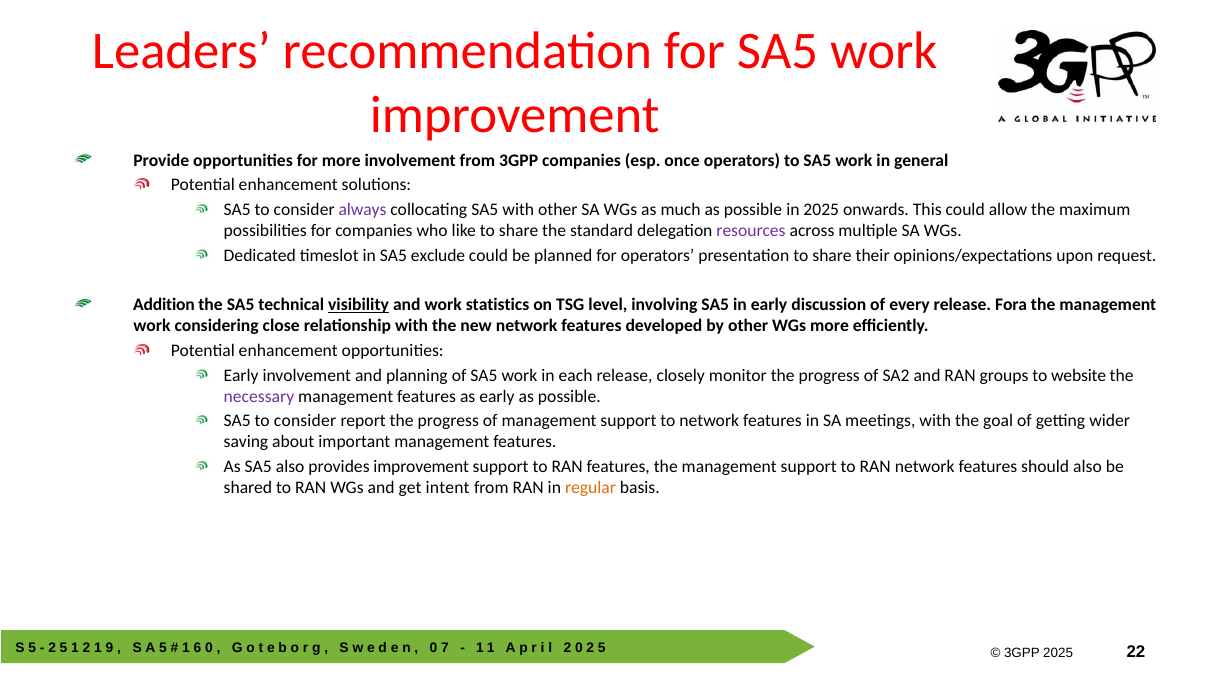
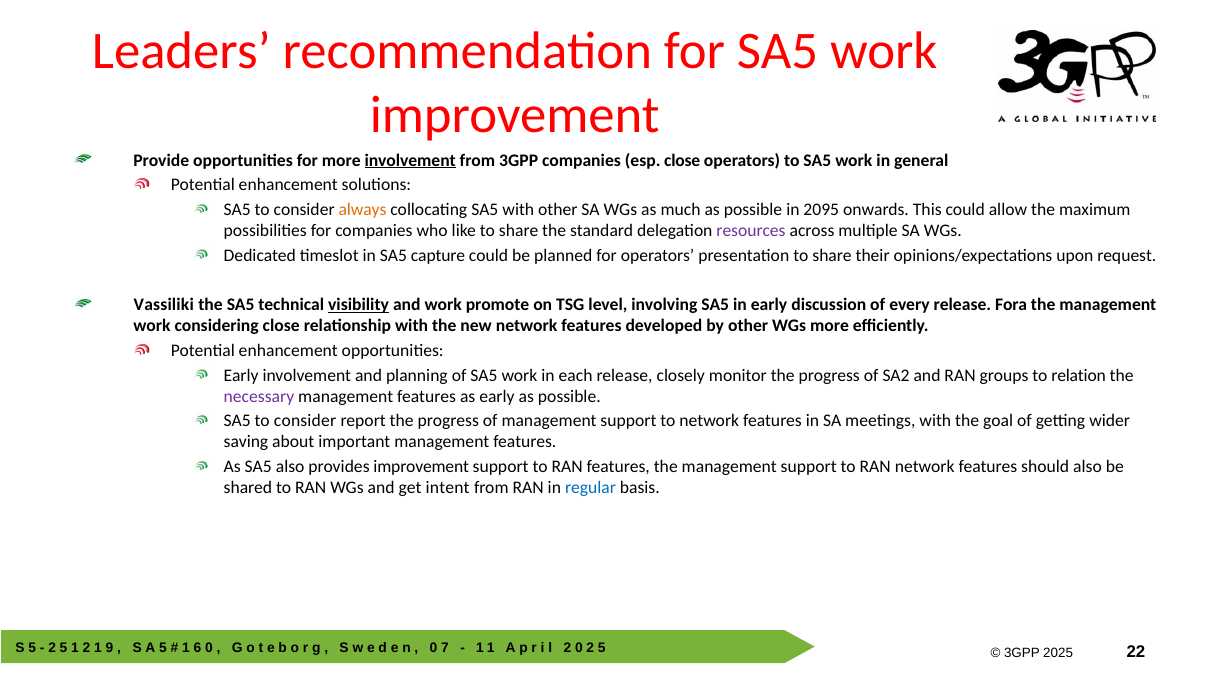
involvement at (410, 160) underline: none -> present
esp once: once -> close
always colour: purple -> orange
in 2025: 2025 -> 2095
exclude: exclude -> capture
Addition: Addition -> Vassiliki
statistics: statistics -> promote
website: website -> relation
regular colour: orange -> blue
